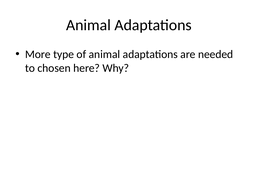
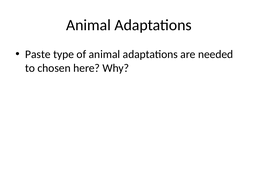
More: More -> Paste
